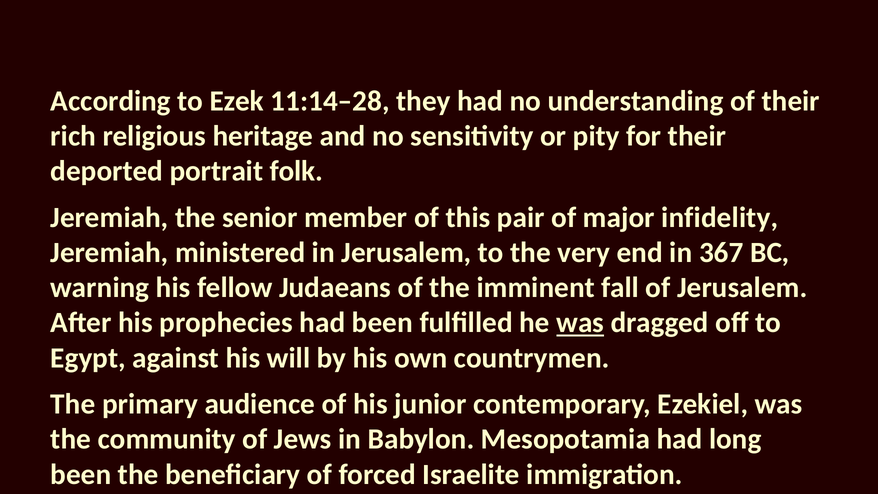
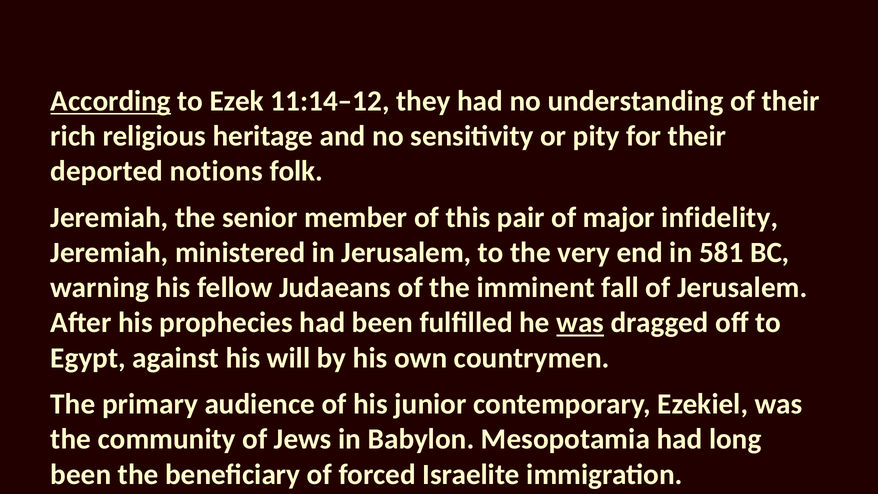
According underline: none -> present
11:14–28: 11:14–28 -> 11:14–12
portrait: portrait -> notions
367: 367 -> 581
